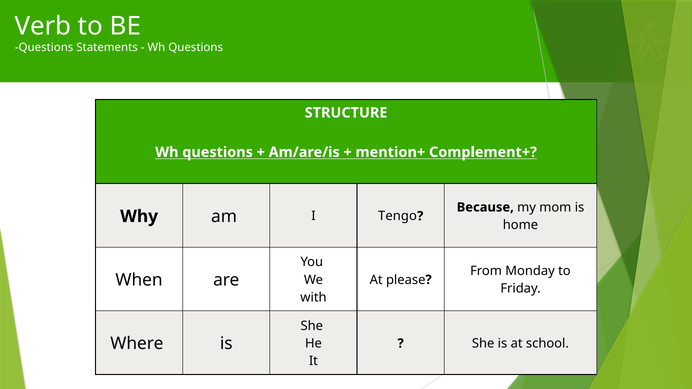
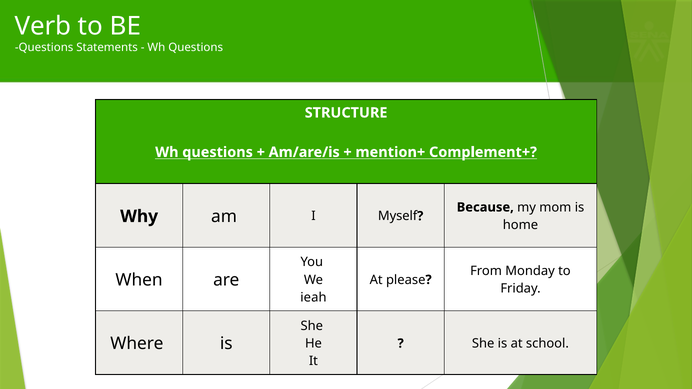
Tengo: Tengo -> Myself
with: with -> ieah
